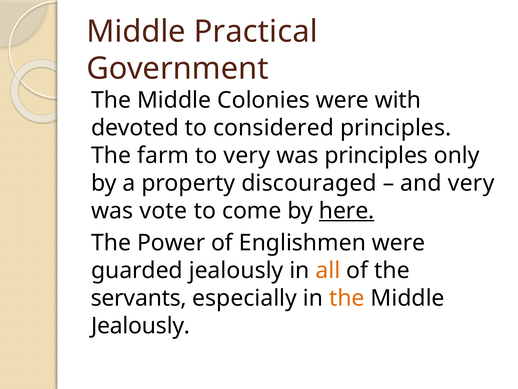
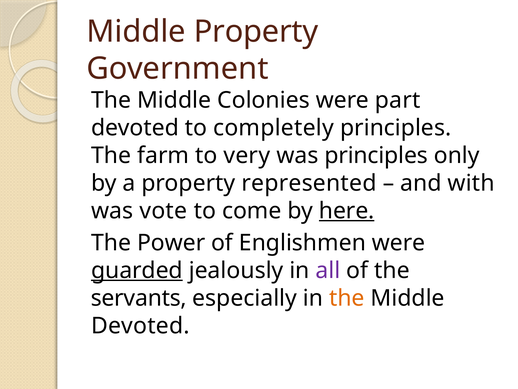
Middle Practical: Practical -> Property
with: with -> part
considered: considered -> completely
discouraged: discouraged -> represented
and very: very -> with
guarded underline: none -> present
all colour: orange -> purple
Jealously at (141, 325): Jealously -> Devoted
